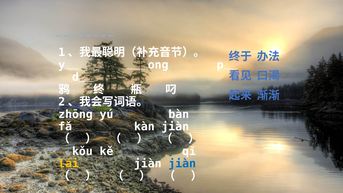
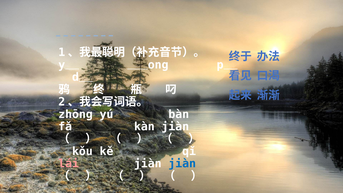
lái colour: yellow -> pink
